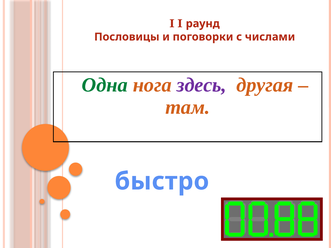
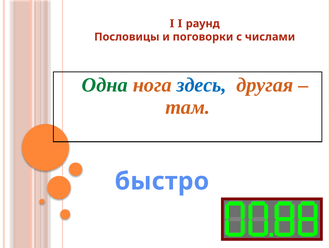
здесь colour: purple -> blue
